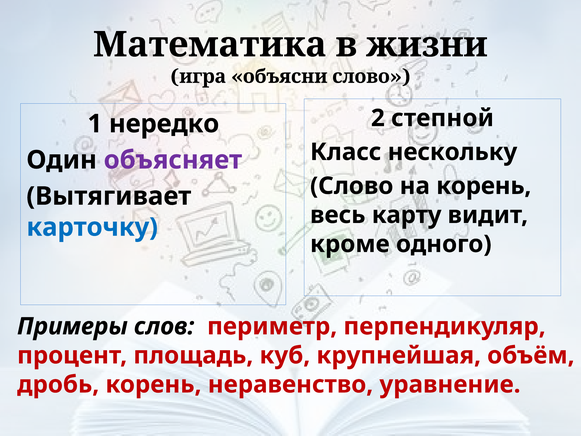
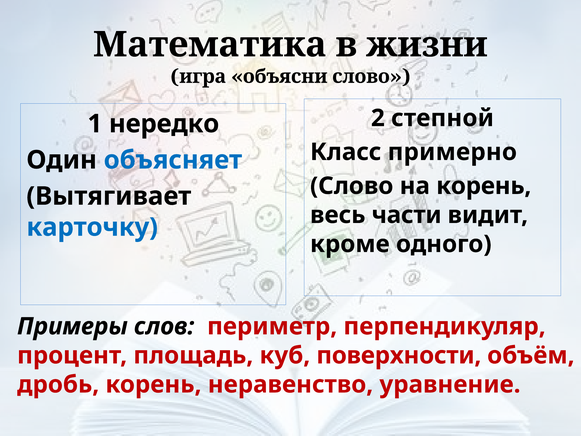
нескольку: нескольку -> примерно
объясняет colour: purple -> blue
карту: карту -> части
крупнейшая: крупнейшая -> поверхности
